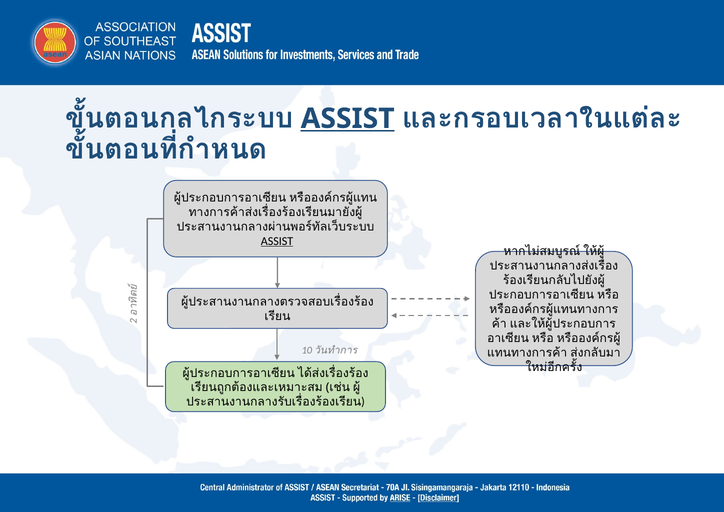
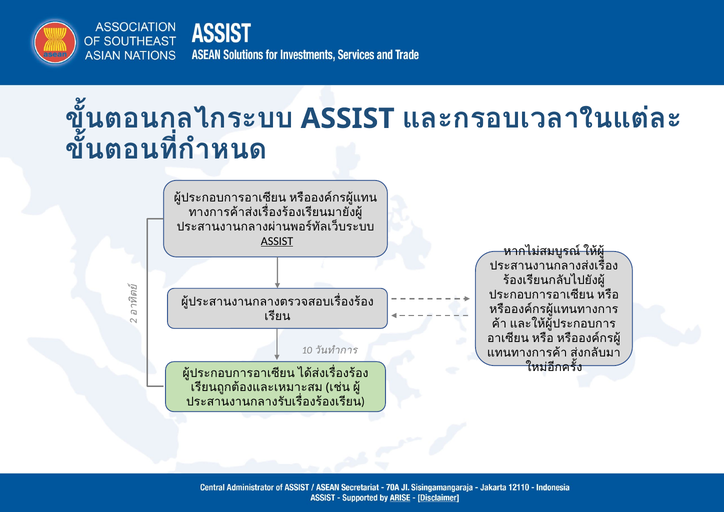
ASSIST at (348, 119) underline: present -> none
